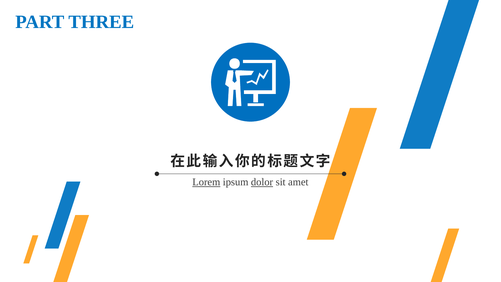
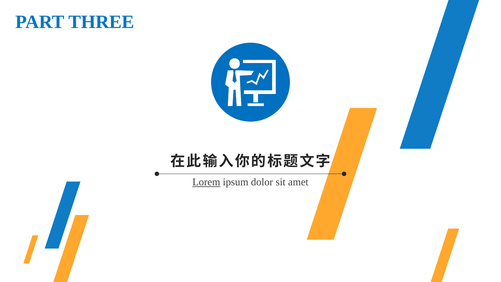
dolor underline: present -> none
